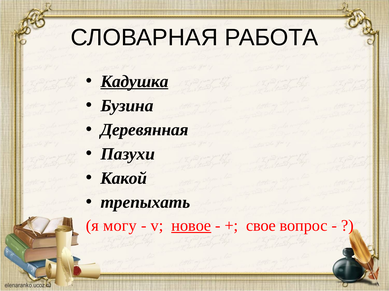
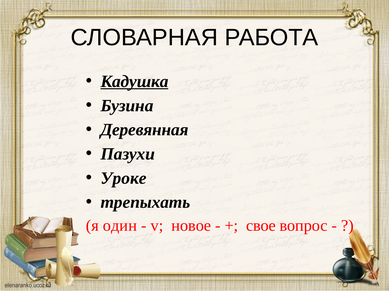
Какой: Какой -> Уроке
могу: могу -> один
новое underline: present -> none
